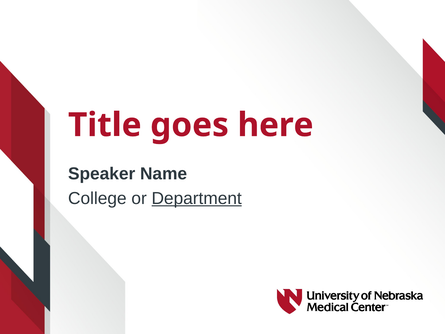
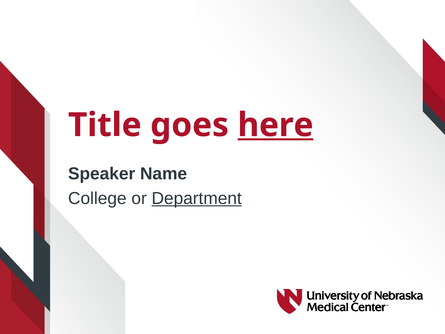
here underline: none -> present
